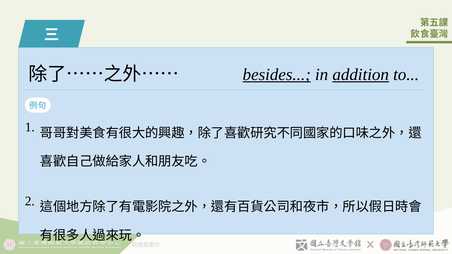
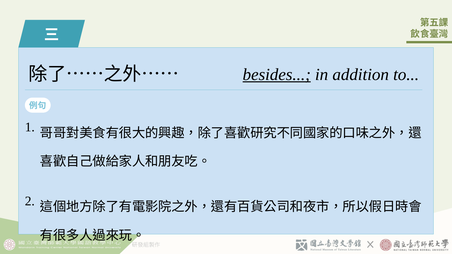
addition underline: present -> none
